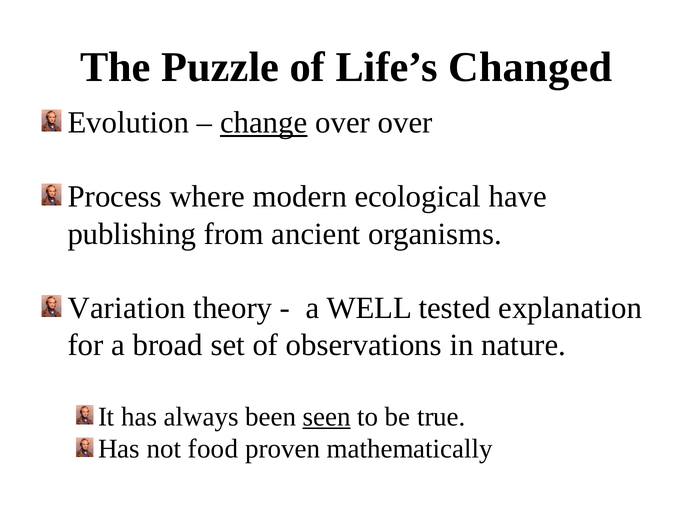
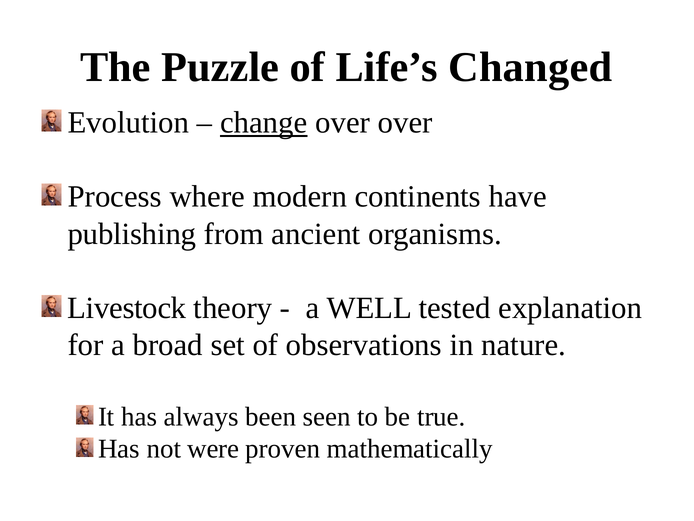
ecological: ecological -> continents
Variation: Variation -> Livestock
seen underline: present -> none
food: food -> were
